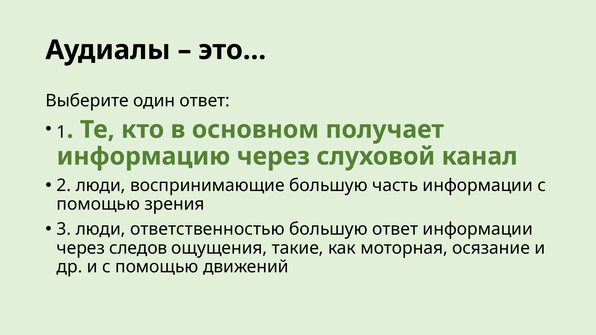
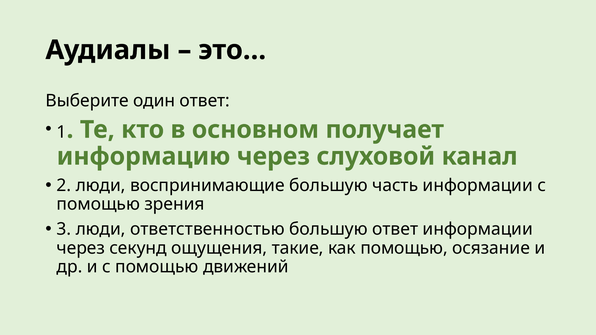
следов: следов -> секунд
как моторная: моторная -> помощью
